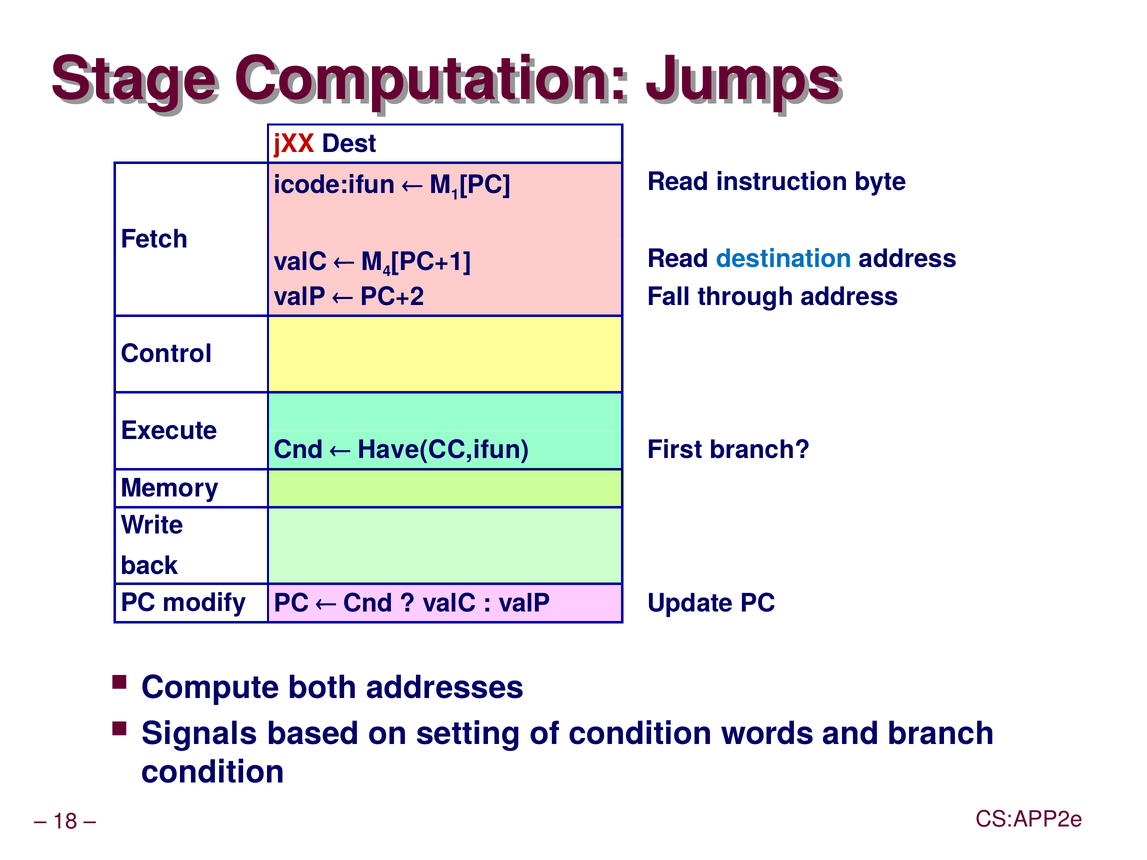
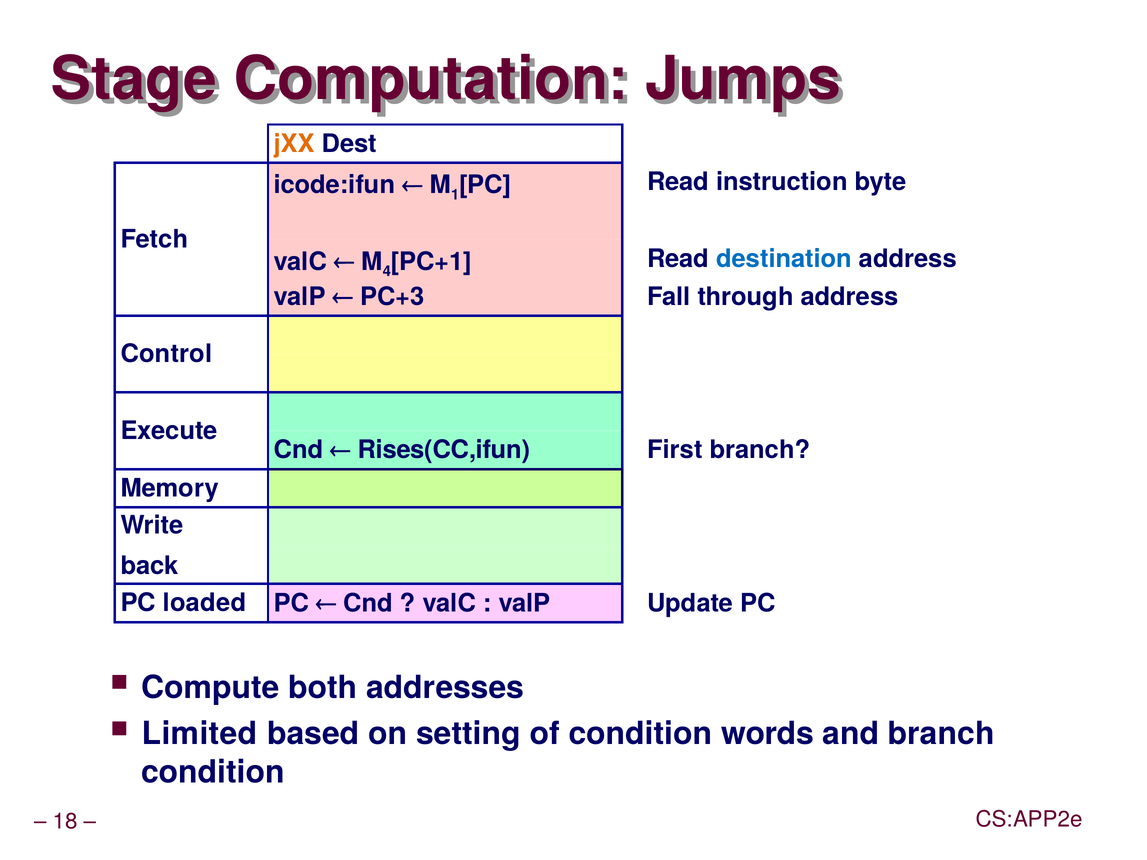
jXX colour: red -> orange
PC+2: PC+2 -> PC+3
Have(CC,ifun: Have(CC,ifun -> Rises(CC,ifun
modify: modify -> loaded
Signals: Signals -> Limited
